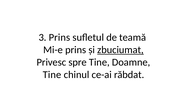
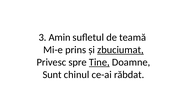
3 Prins: Prins -> Amin
Tine at (99, 62) underline: none -> present
Tine at (52, 75): Tine -> Sunt
